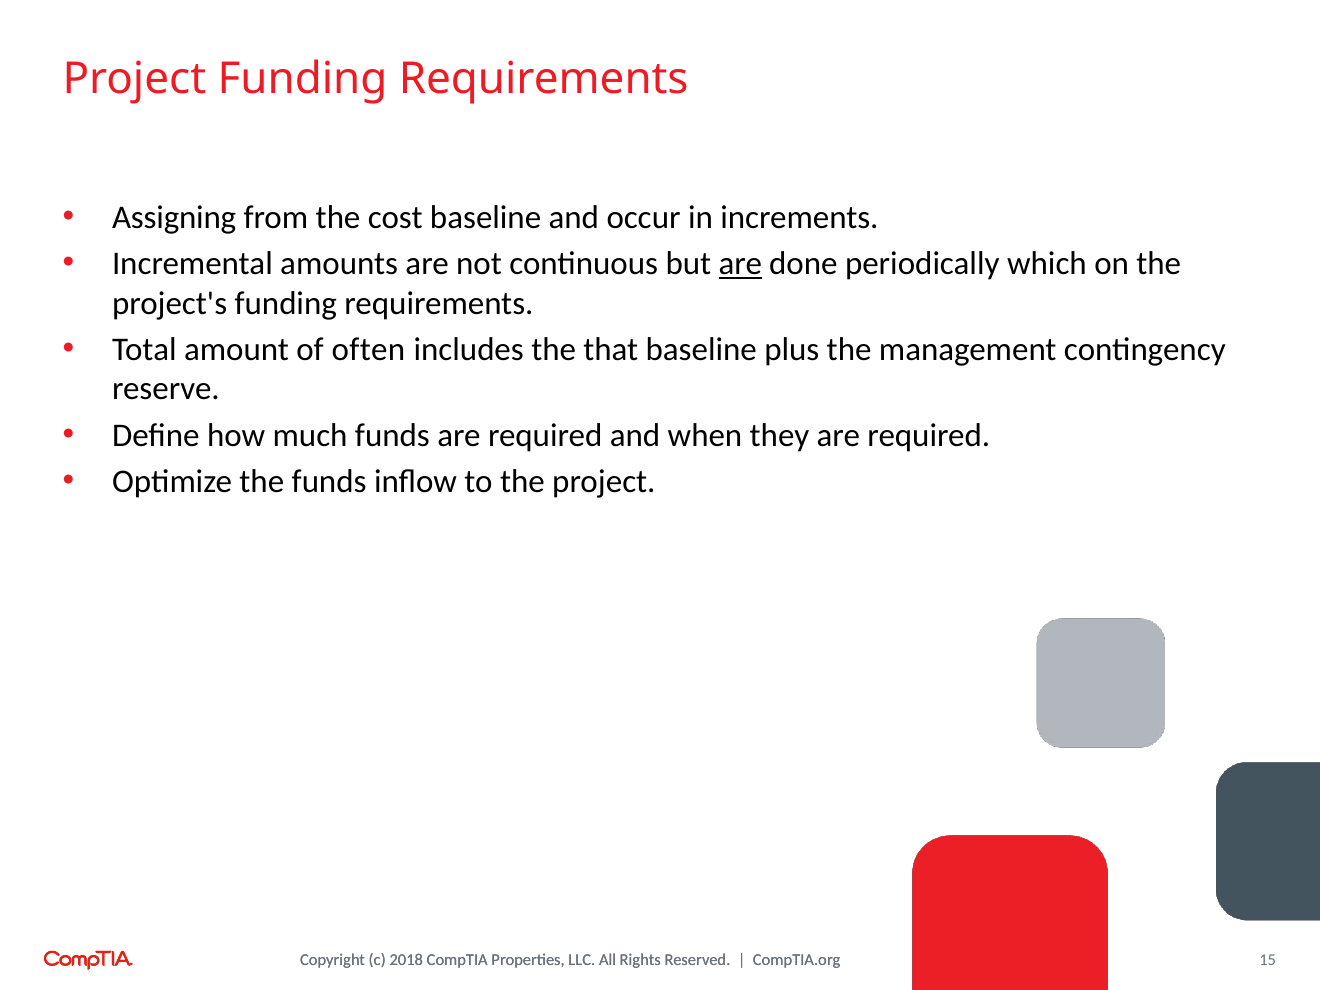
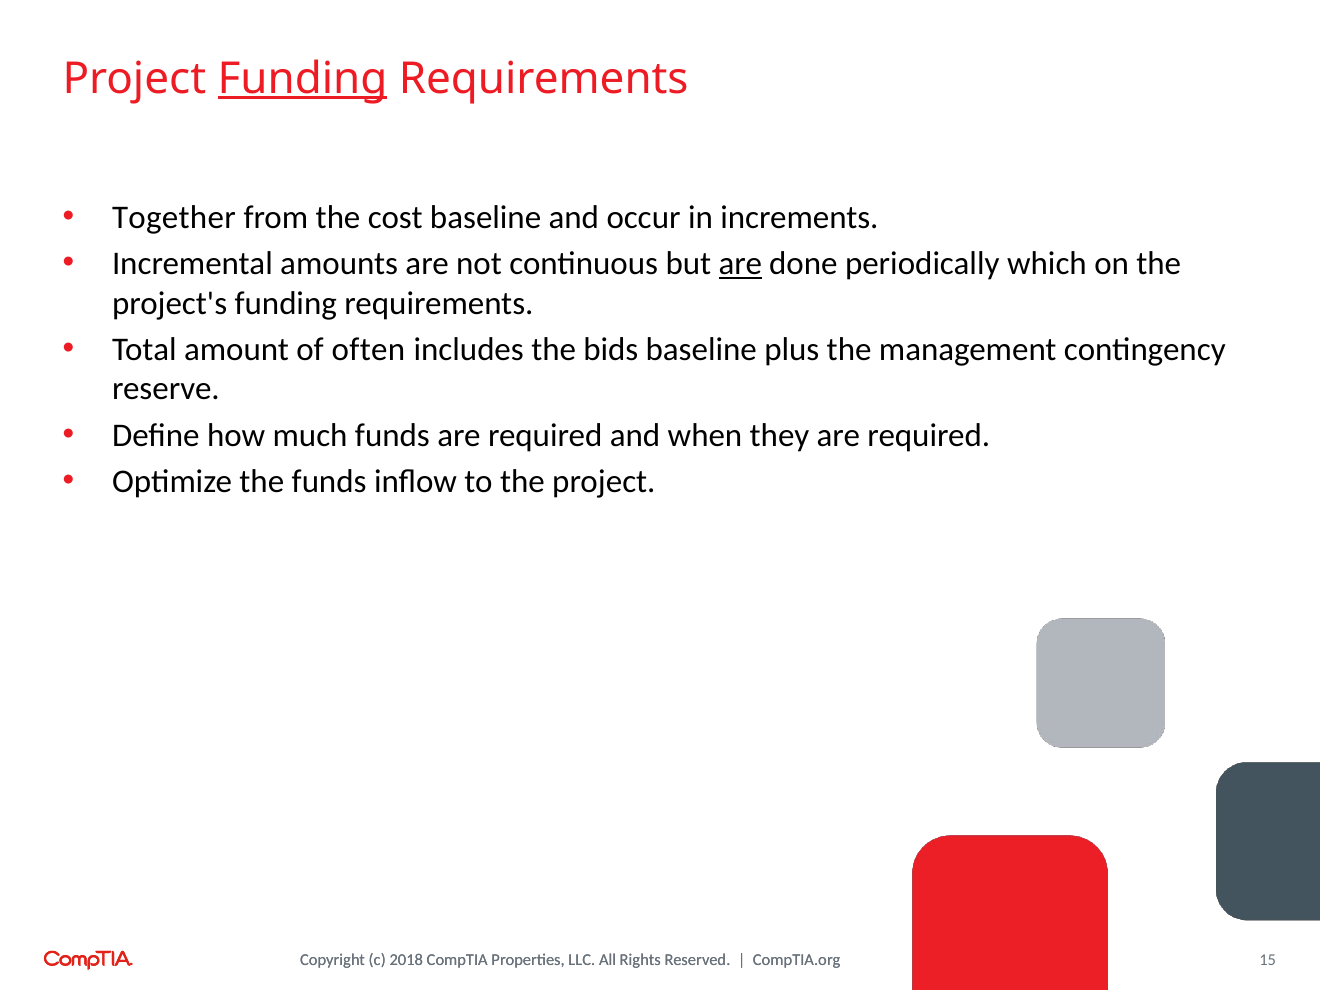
Funding at (302, 78) underline: none -> present
Assigning: Assigning -> Together
that: that -> bids
